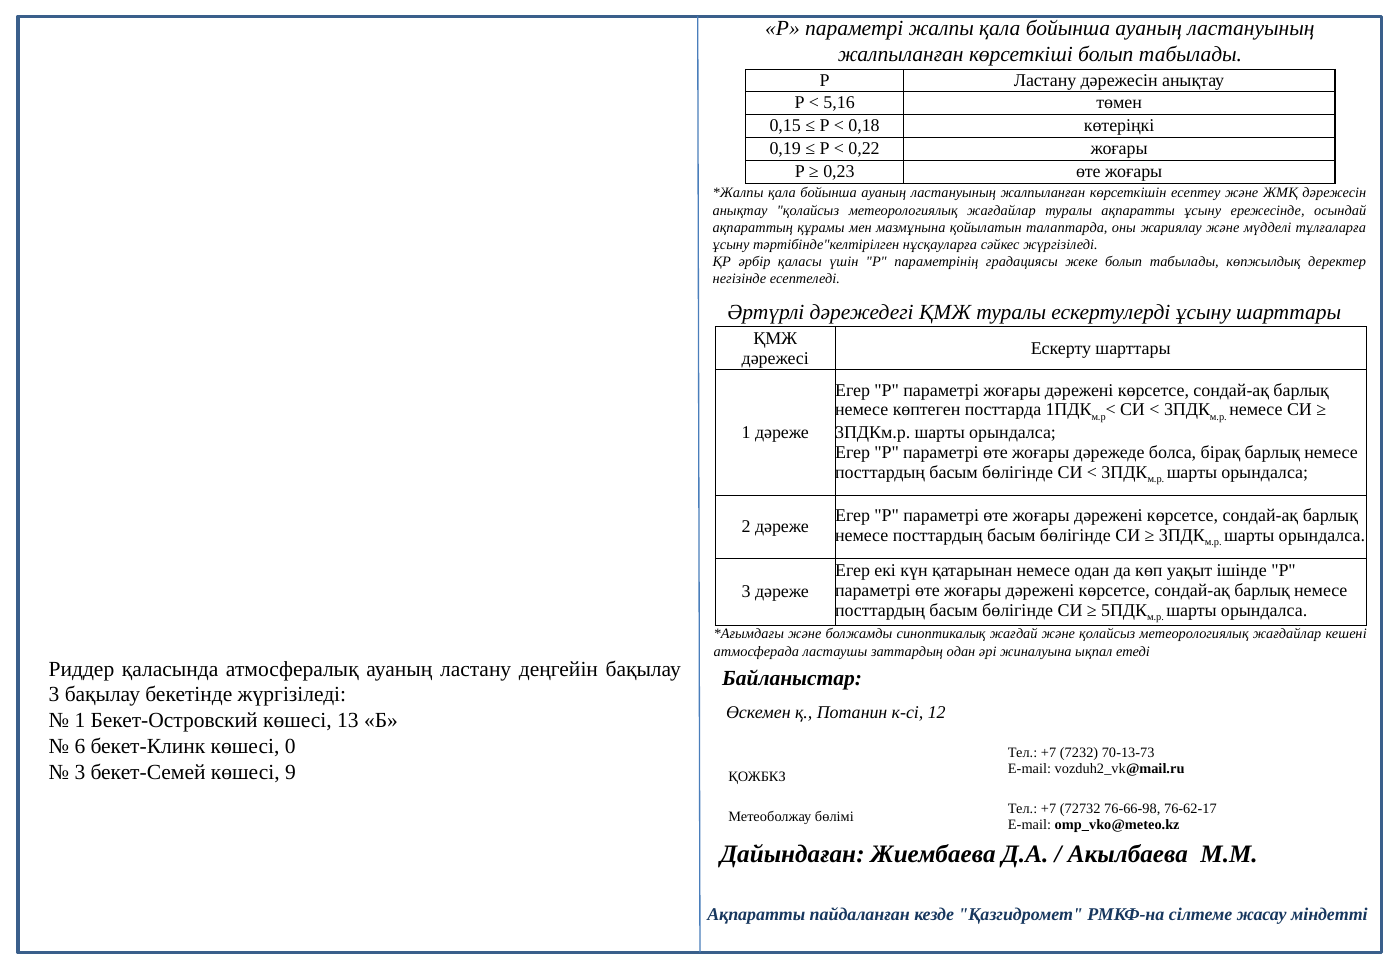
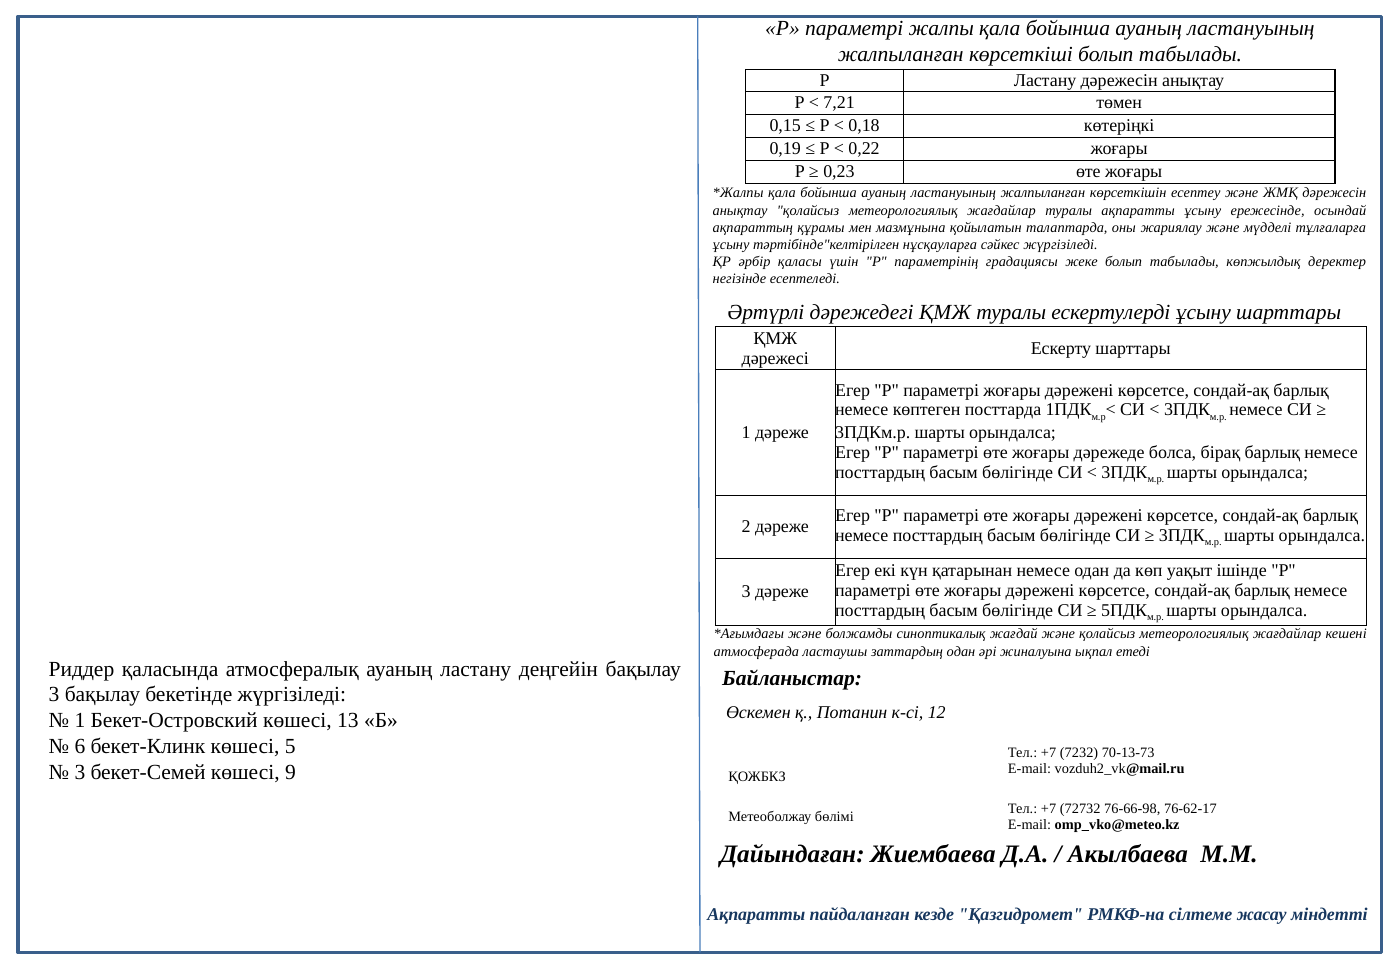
5,16: 5,16 -> 7,21
0: 0 -> 5
